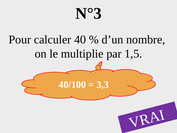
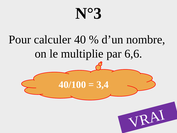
1,5: 1,5 -> 6,6
3,3: 3,3 -> 3,4
